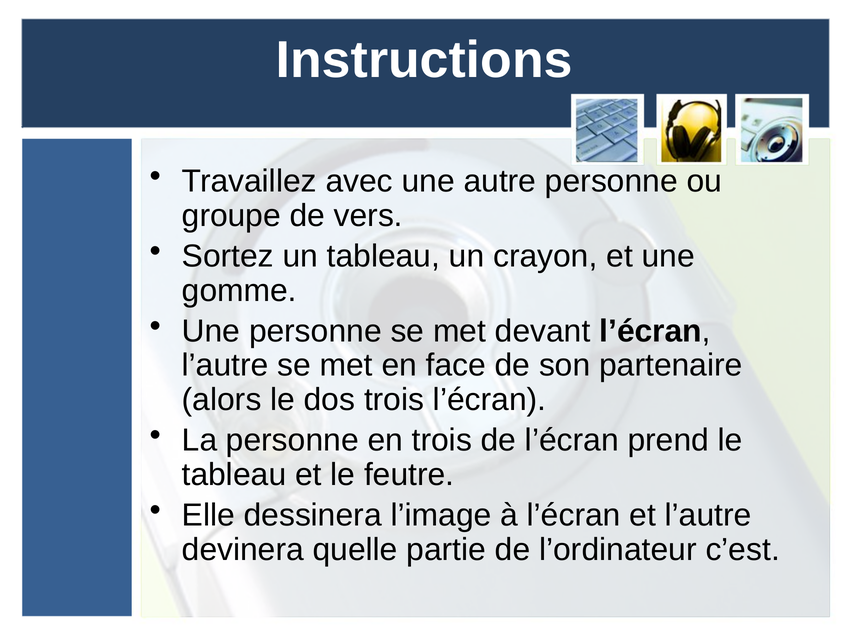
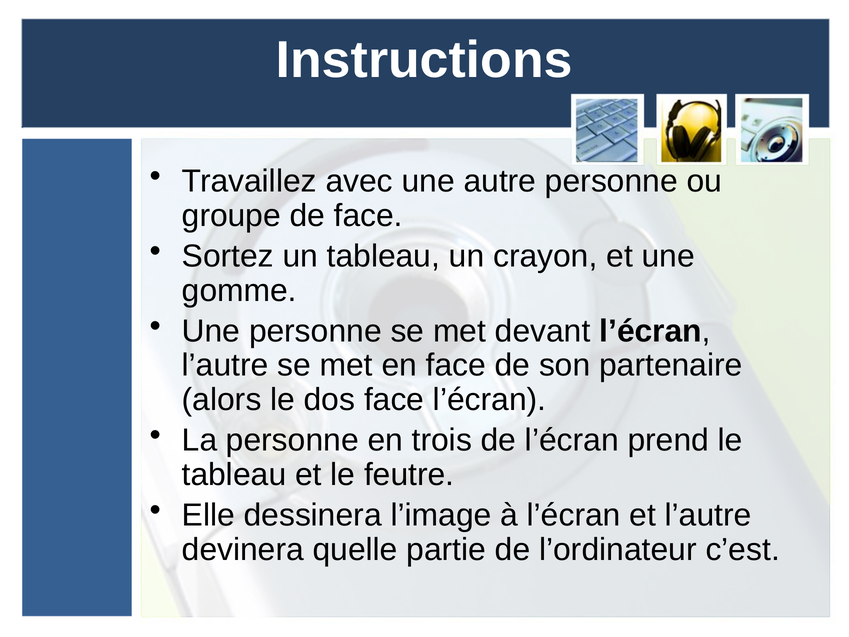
de vers: vers -> face
dos trois: trois -> face
